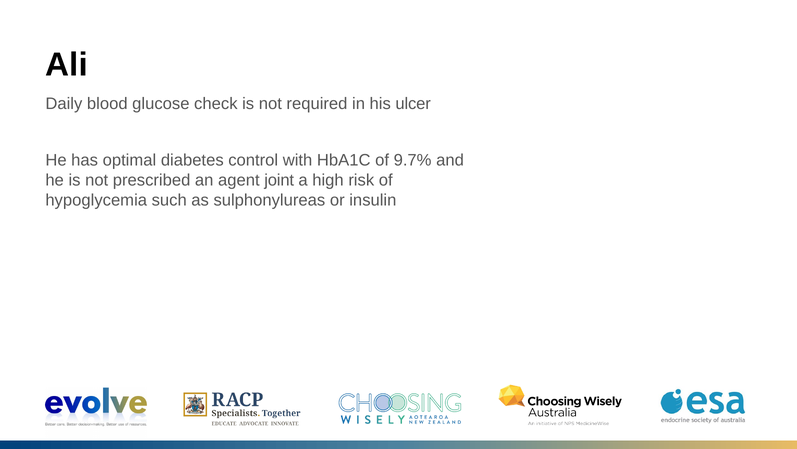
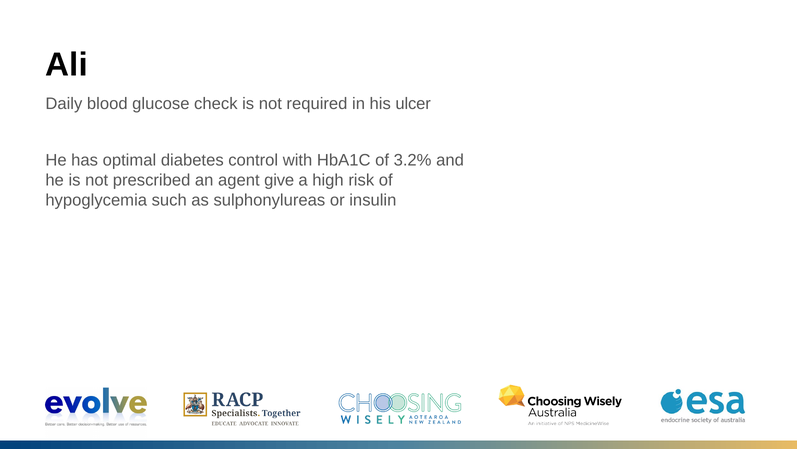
9.7%: 9.7% -> 3.2%
joint: joint -> give
